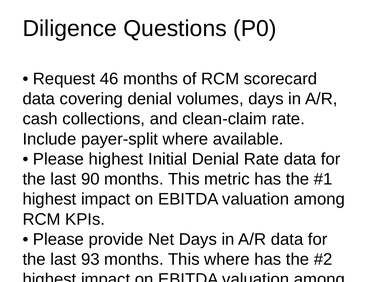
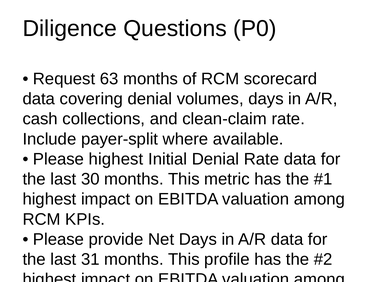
46: 46 -> 63
90: 90 -> 30
93: 93 -> 31
This where: where -> profile
